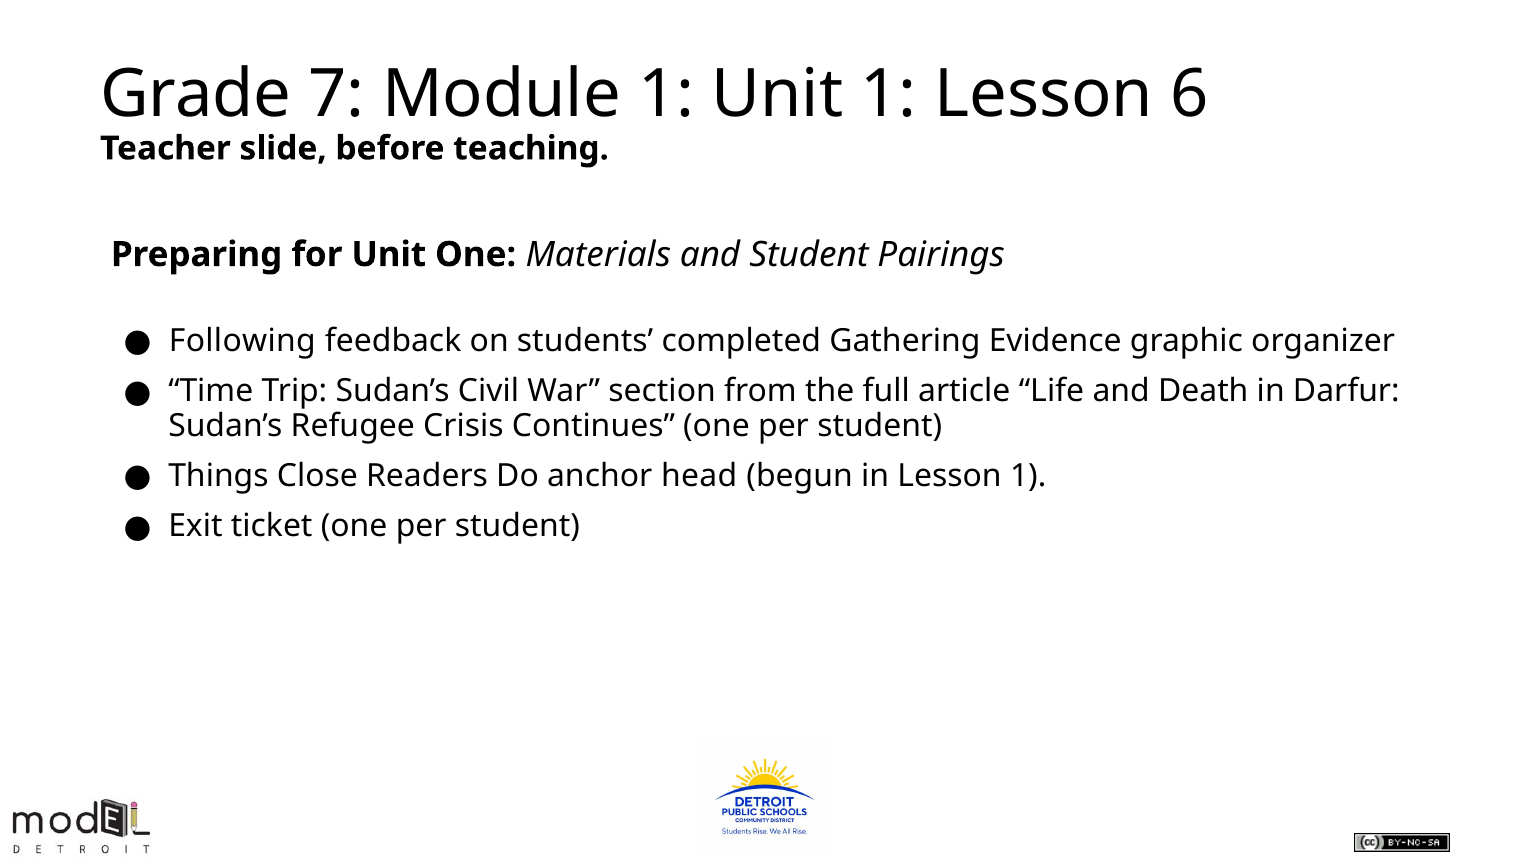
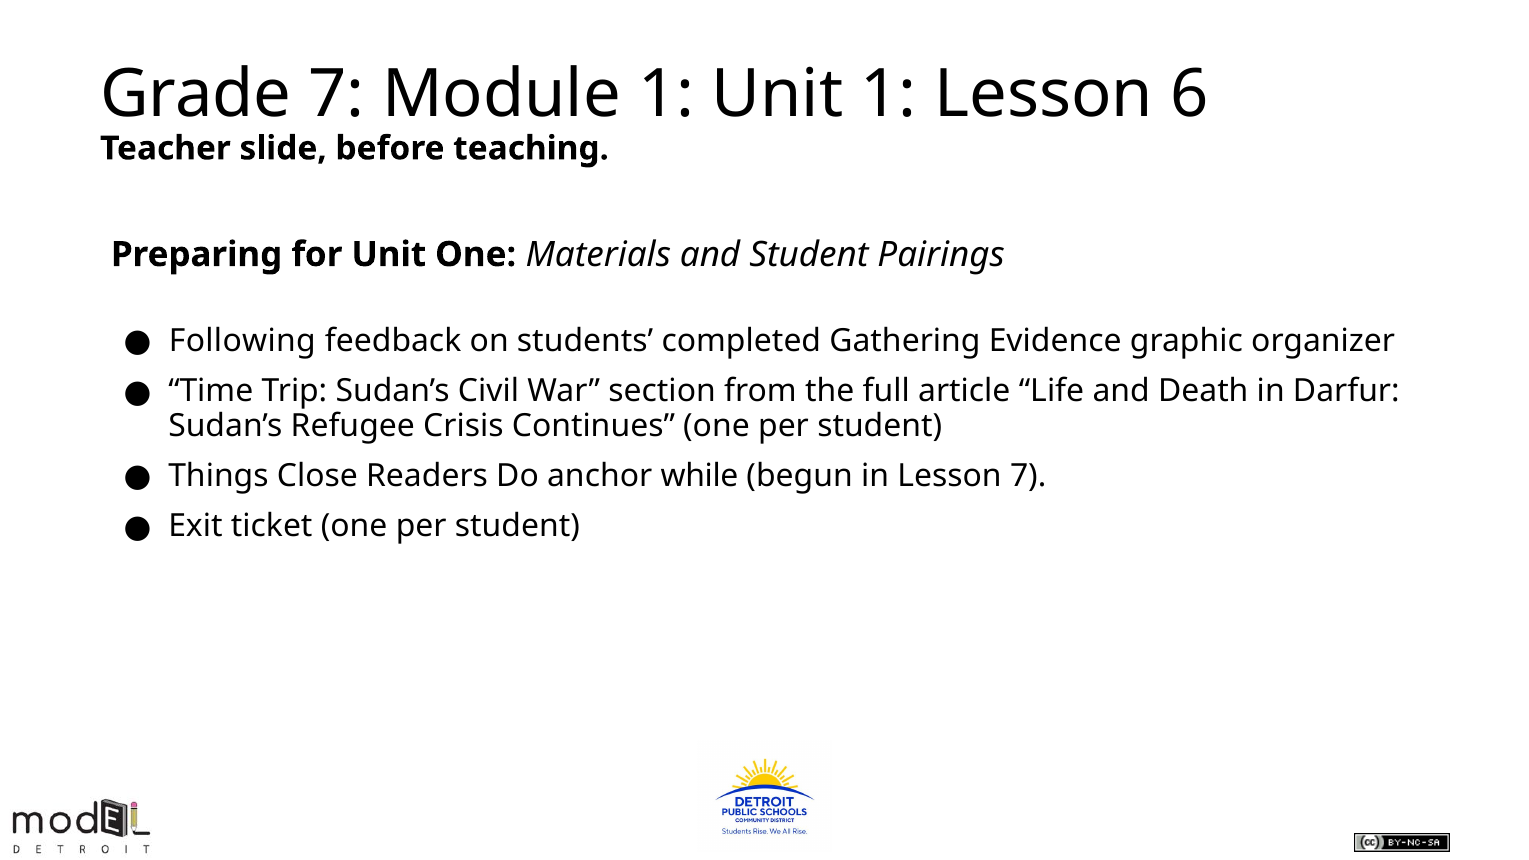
head: head -> while
Lesson 1: 1 -> 7
